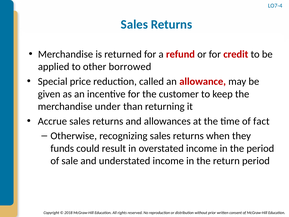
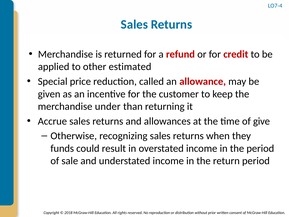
borrowed: borrowed -> estimated
fact: fact -> give
